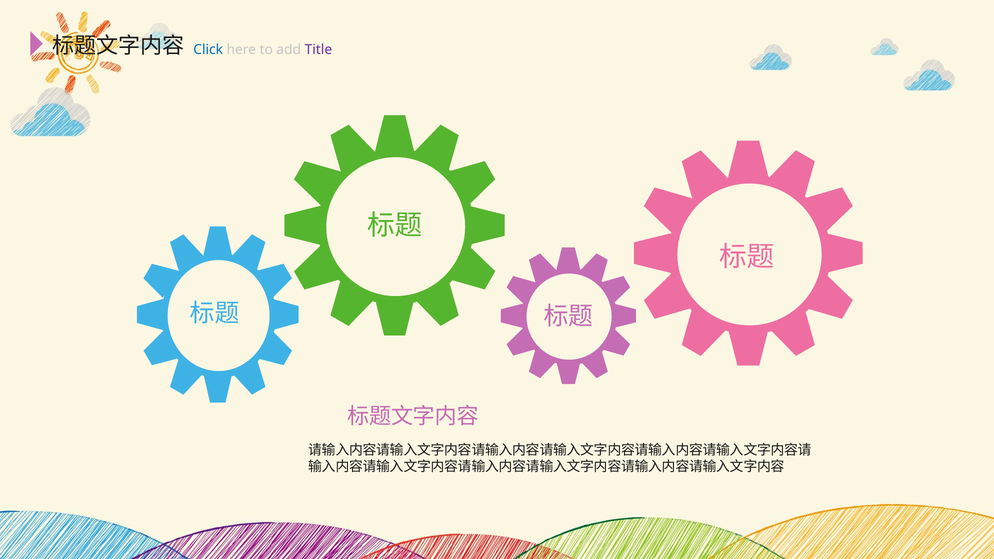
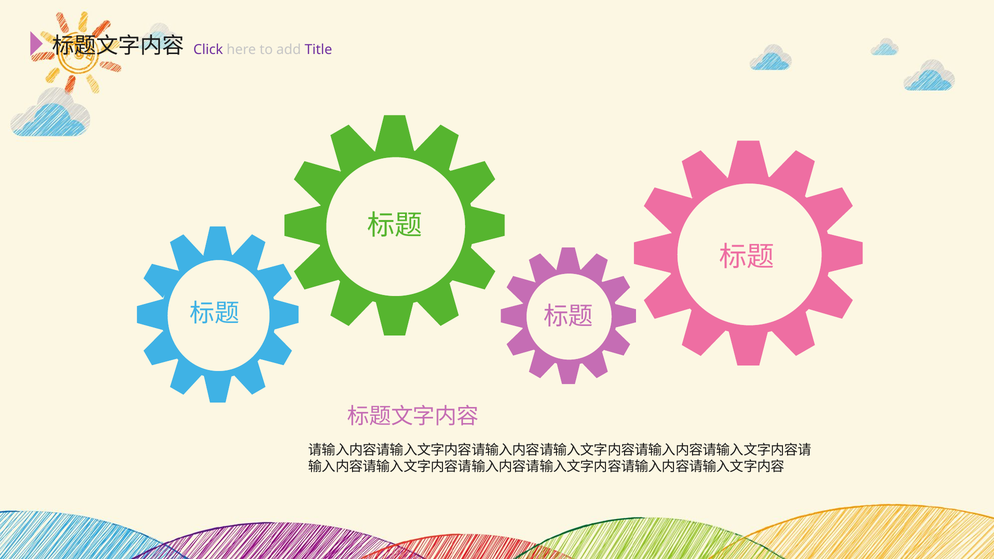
Click colour: blue -> purple
